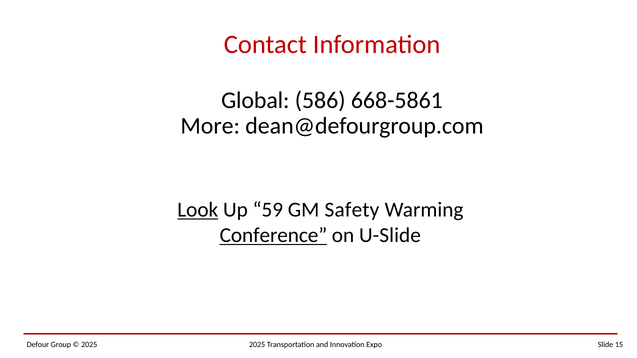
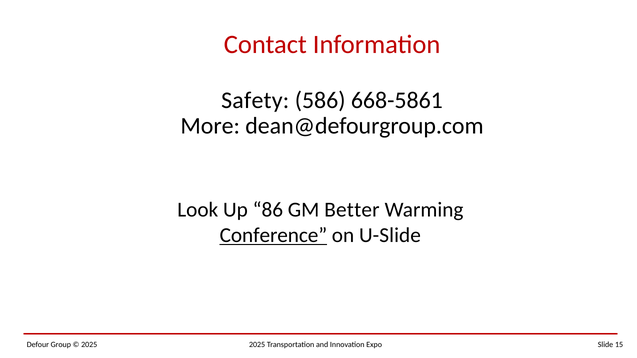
Global: Global -> Safety
Look underline: present -> none
59: 59 -> 86
Safety: Safety -> Better
